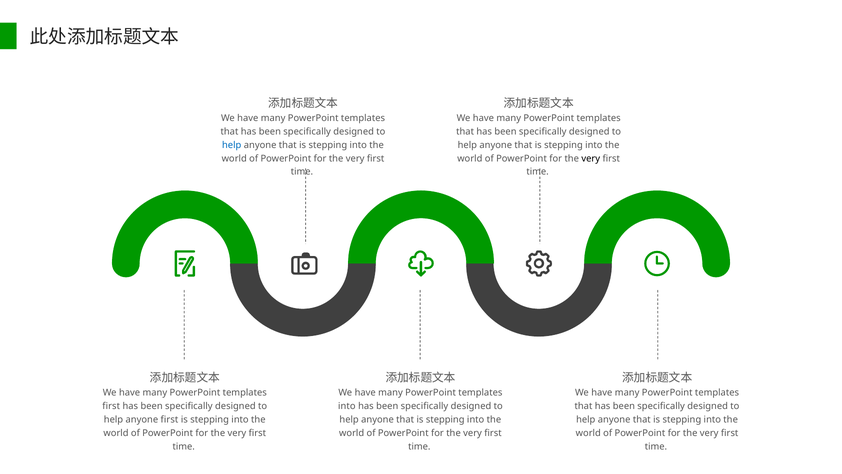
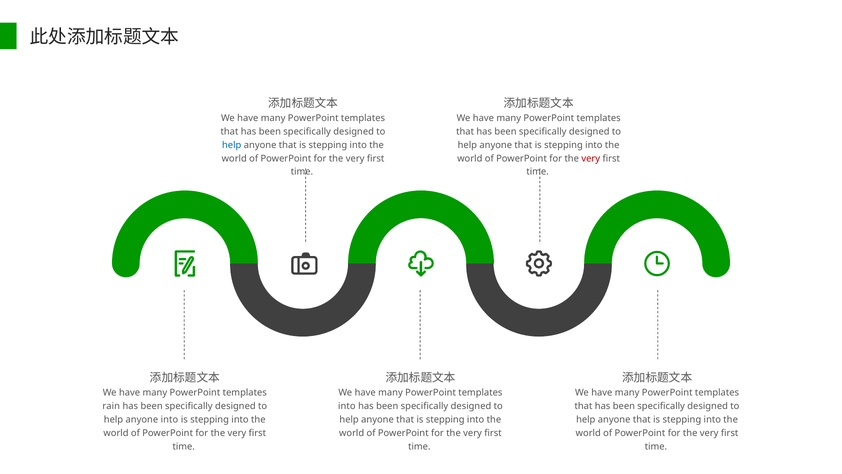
very at (591, 158) colour: black -> red
first at (111, 406): first -> rain
anyone first: first -> into
